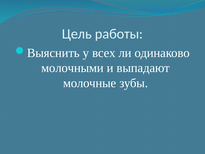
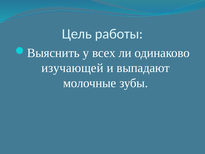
молочными: молочными -> изучающей
